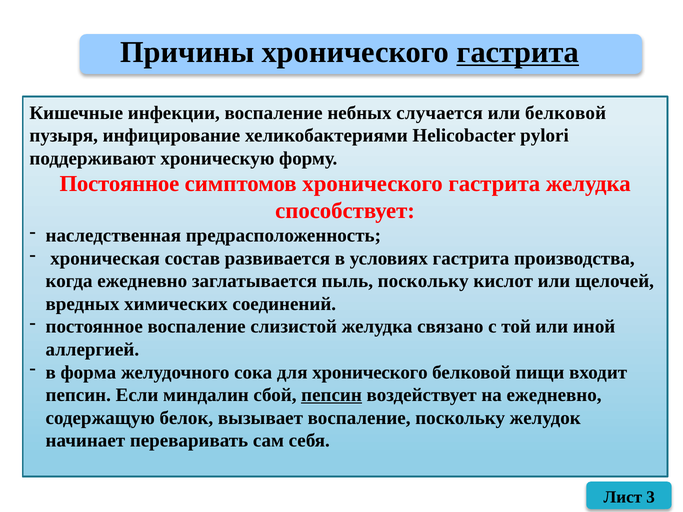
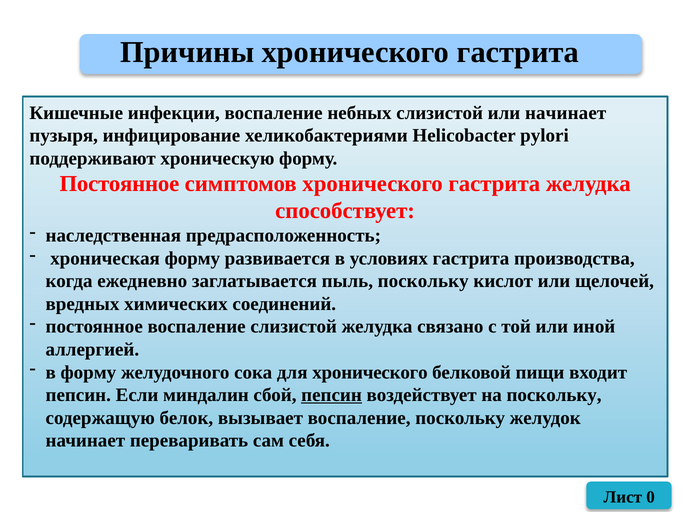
гастрита at (518, 52) underline: present -> none
небных случается: случается -> слизистой
или белковой: белковой -> начинает
хроническая состав: состав -> форму
в форма: форма -> форму
на ежедневно: ежедневно -> поскольку
3: 3 -> 0
